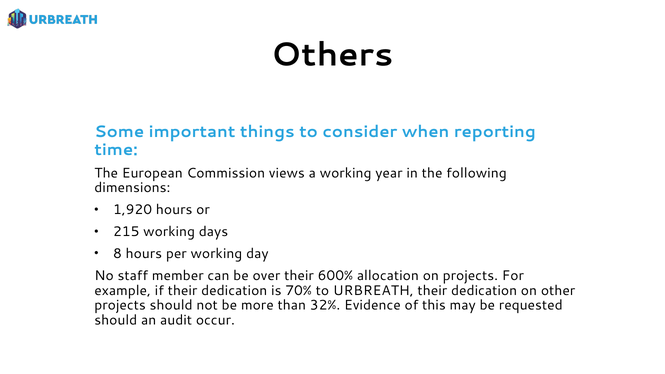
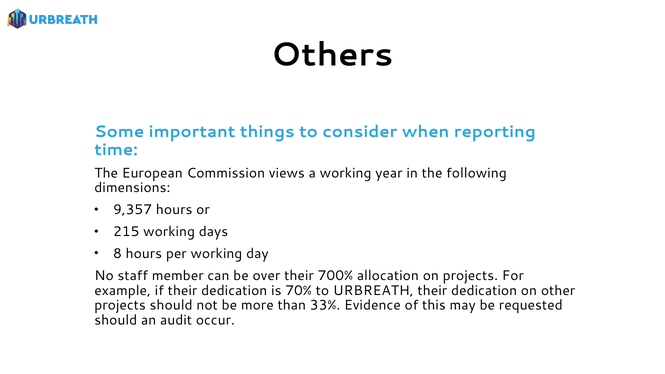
1,920: 1,920 -> 9,357
600%: 600% -> 700%
32%: 32% -> 33%
